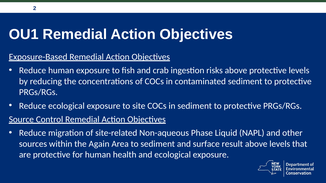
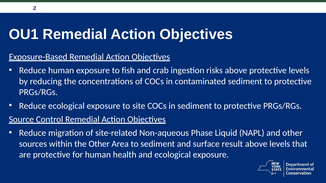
the Again: Again -> Other
